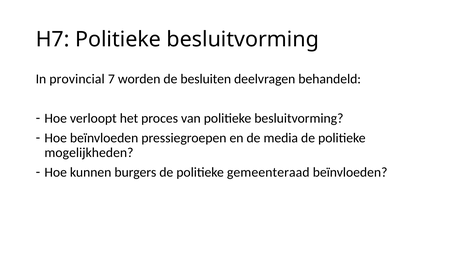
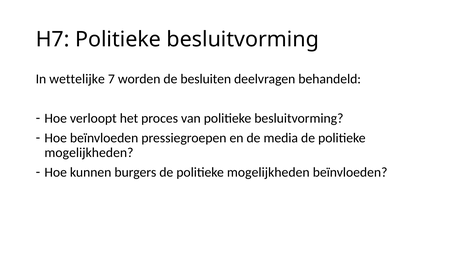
provincial: provincial -> wettelijke
burgers de politieke gemeenteraad: gemeenteraad -> mogelijkheden
